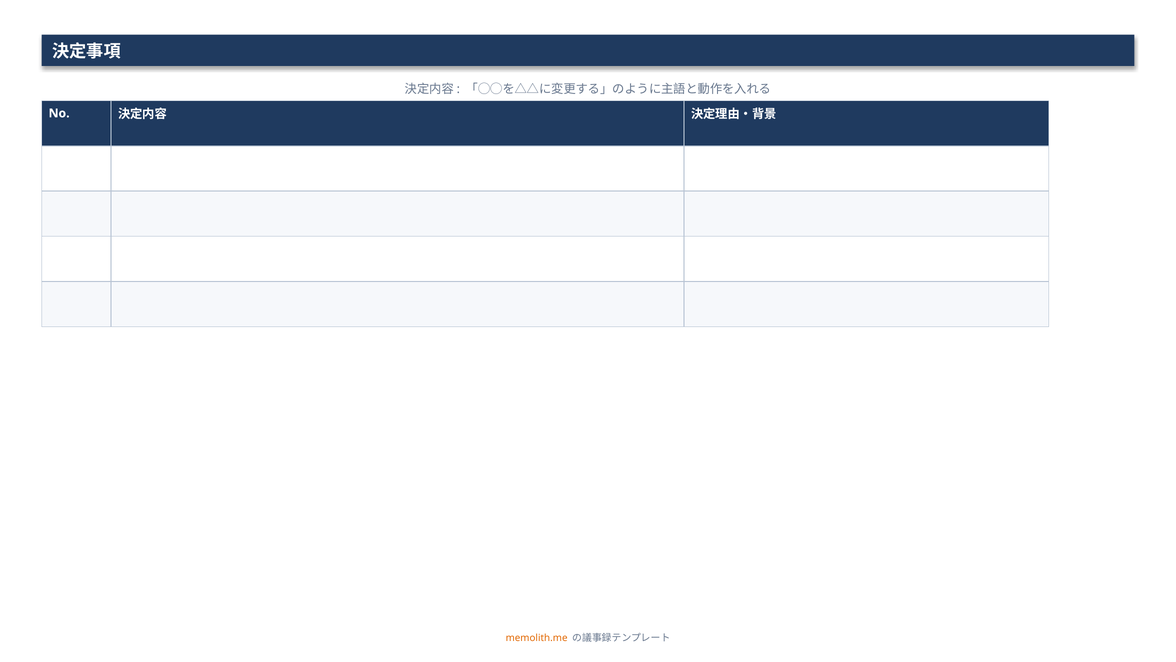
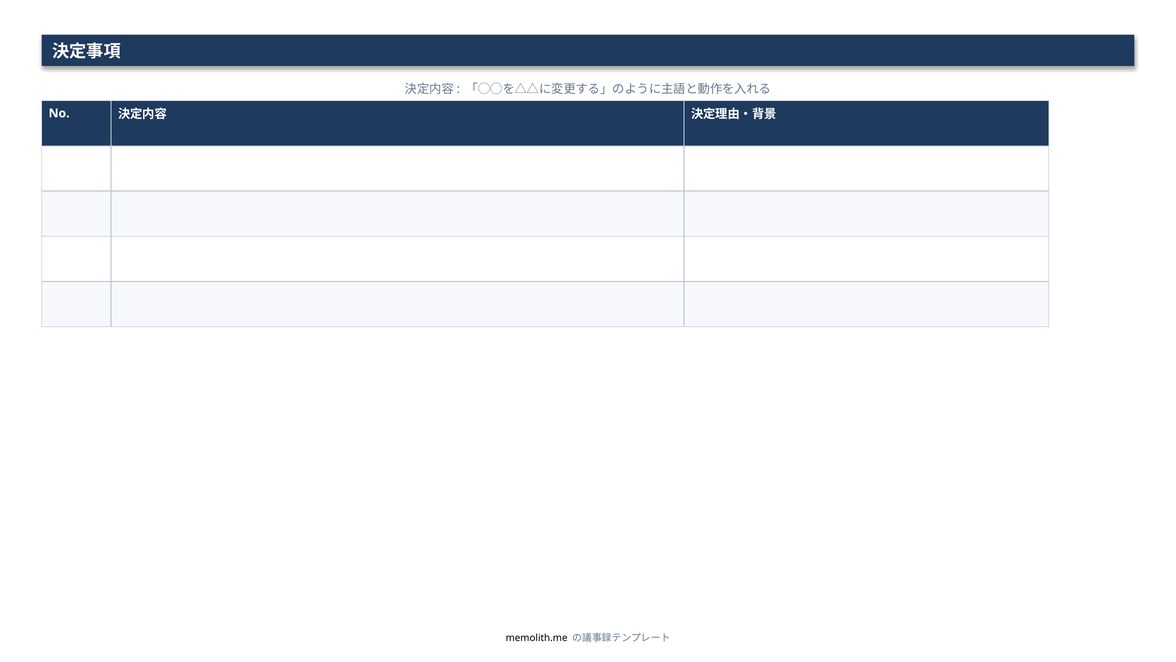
memolith.me colour: orange -> black
